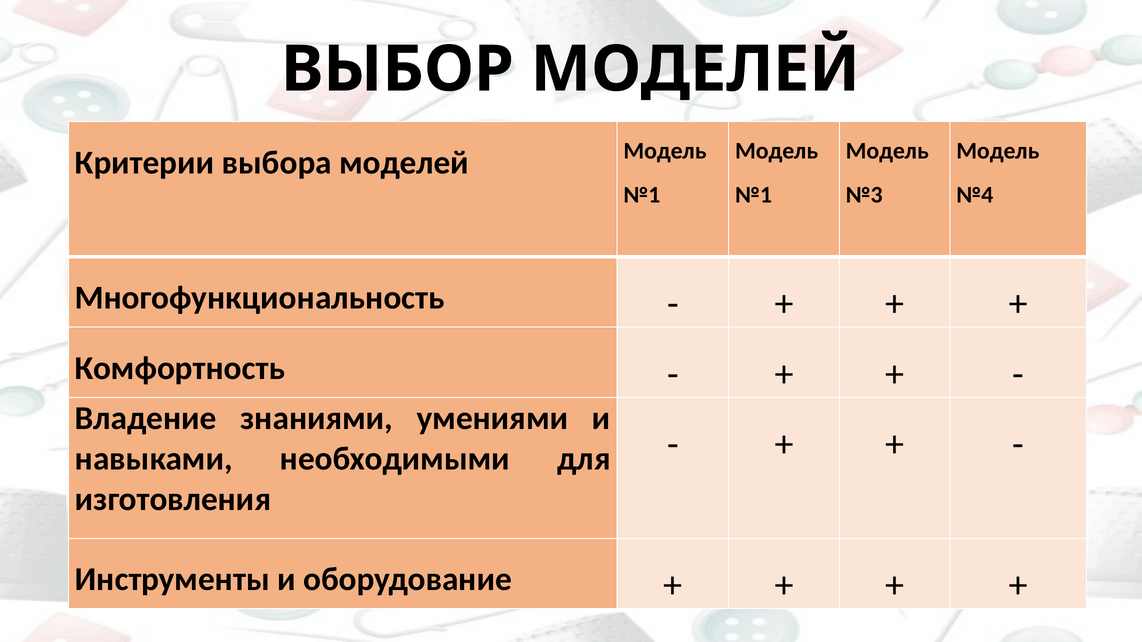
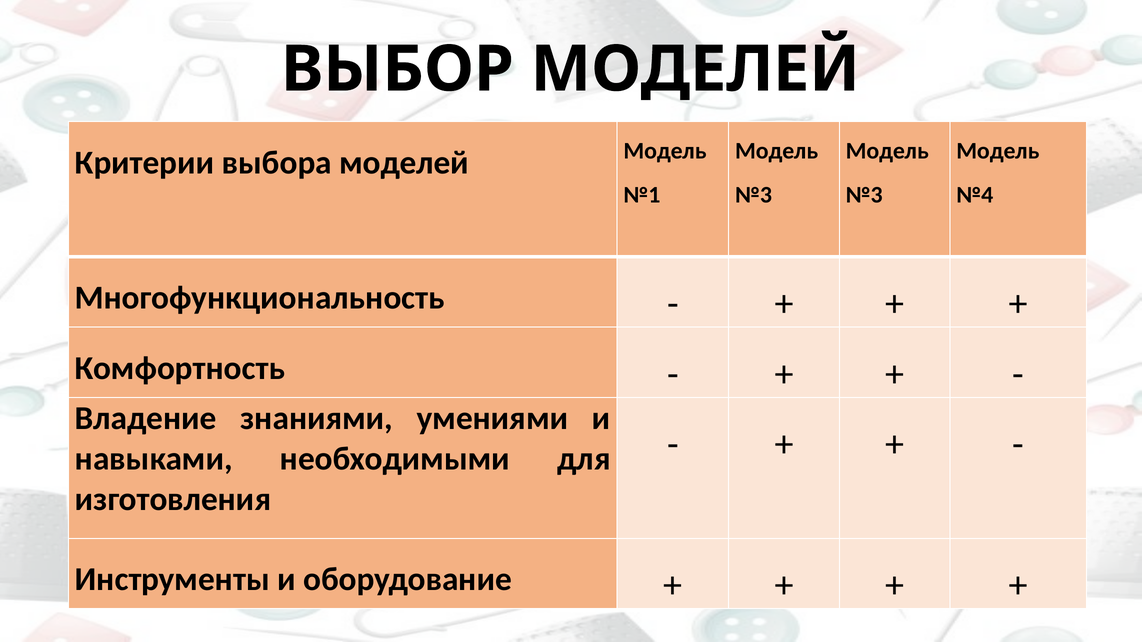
№1 at (754, 195): №1 -> №3
